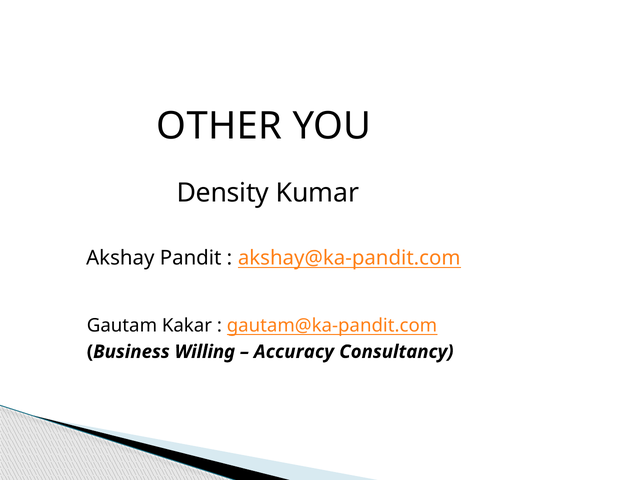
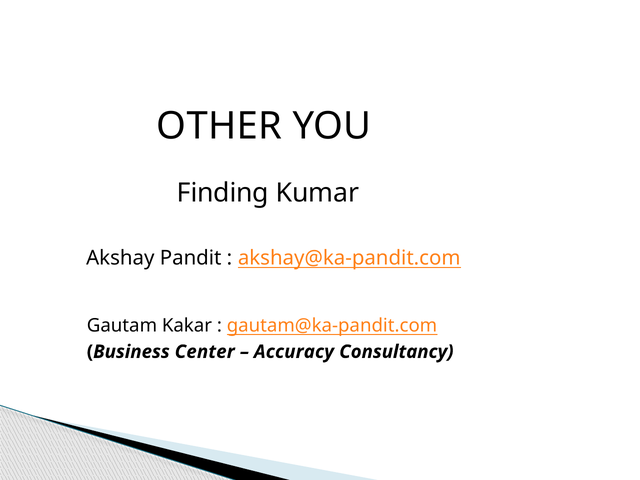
Density: Density -> Finding
Willing: Willing -> Center
